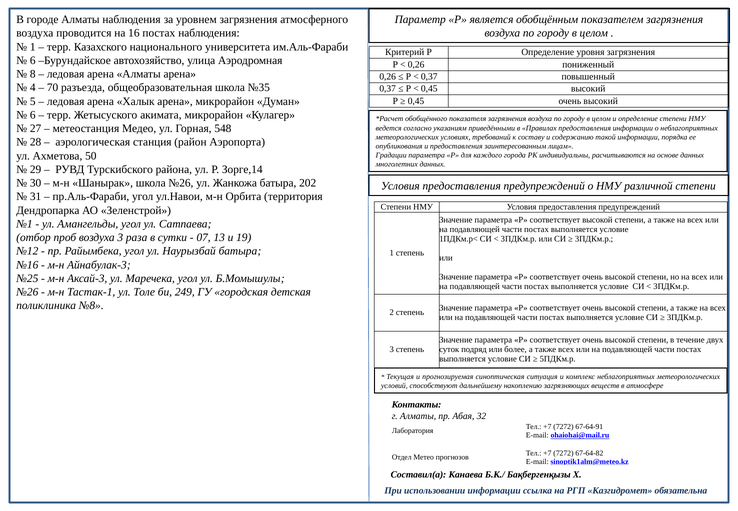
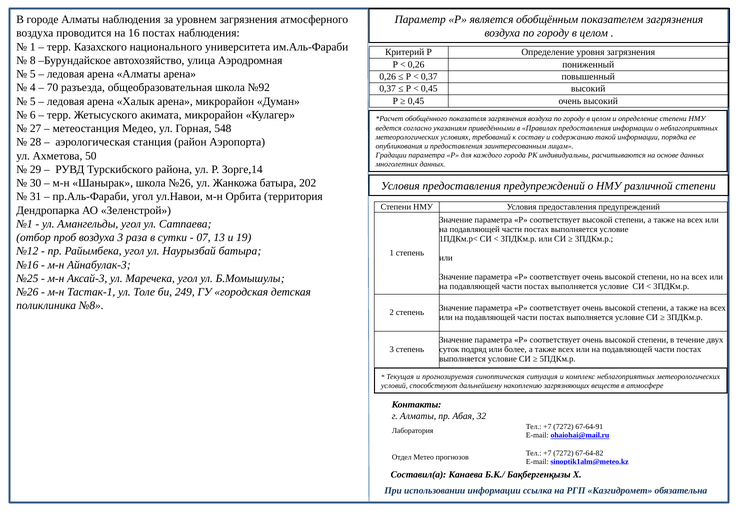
6 at (33, 60): 6 -> 8
8 at (33, 74): 8 -> 5
№35: №35 -> №92
